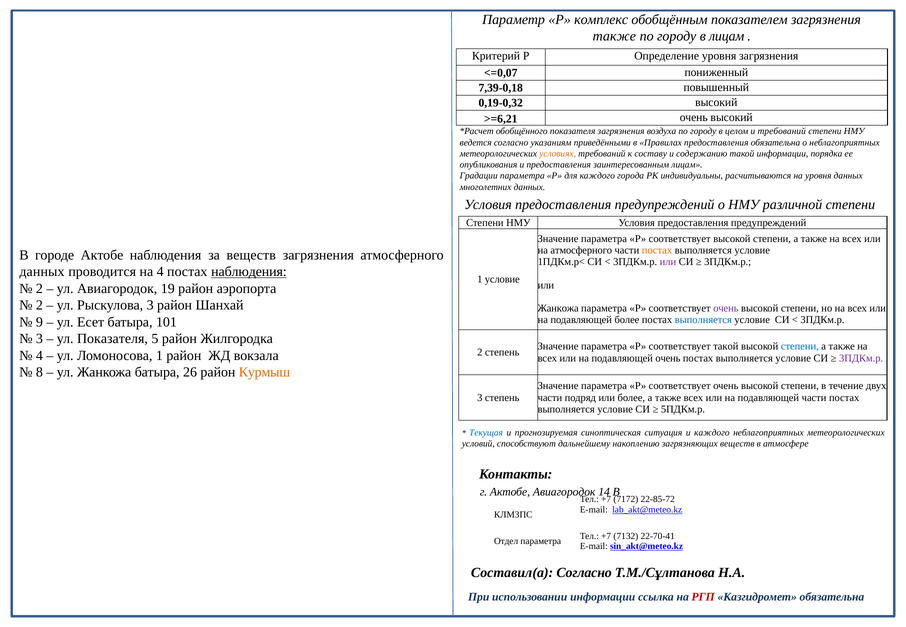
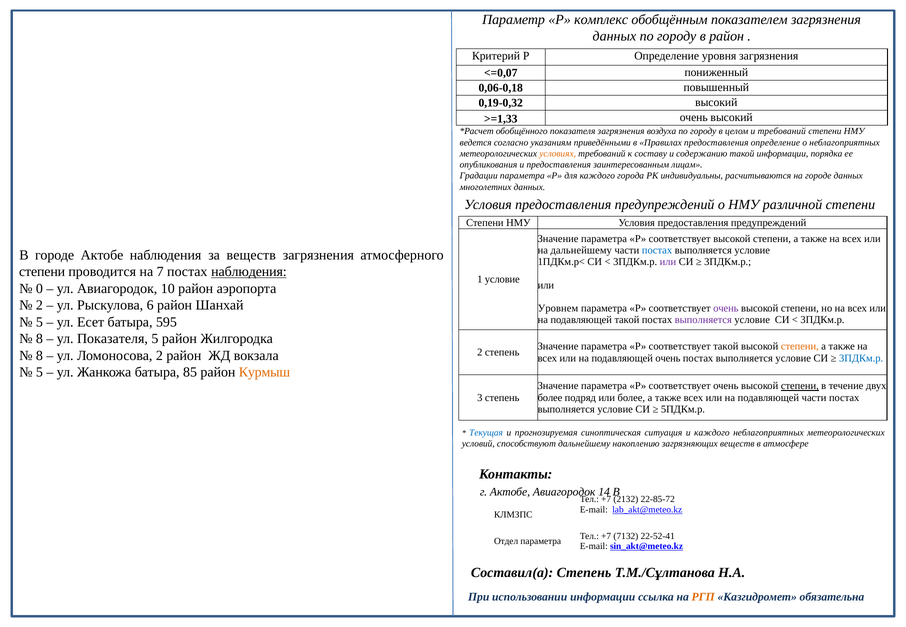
также at (614, 36): также -> данных
в лицам: лицам -> район
7,39-0,18: 7,39-0,18 -> 0,06-0,18
>=6,21: >=6,21 -> >=1,33
предоставления обязательна: обязательна -> определение
на уровня: уровня -> городе
на атмосферного: атмосферного -> дальнейшему
постах at (657, 250) colour: orange -> blue
данных at (42, 272): данных -> степени
на 4: 4 -> 7
2 at (39, 289): 2 -> 0
19: 19 -> 10
Рыскулова 3: 3 -> 6
Жанкожа at (558, 308): Жанкожа -> Уровнем
подавляющей более: более -> такой
выполняется at (703, 320) colour: blue -> purple
9 at (39, 322): 9 -> 5
101: 101 -> 595
3 at (39, 339): 3 -> 8
степени at (800, 347) colour: blue -> orange
4 at (39, 356): 4 -> 8
Ломоносова 1: 1 -> 2
3ПДКм.р at (861, 358) colour: purple -> blue
8 at (39, 372): 8 -> 5
26: 26 -> 85
степени at (800, 386) underline: none -> present
части at (550, 398): части -> более
7172: 7172 -> 2132
22-70-41: 22-70-41 -> 22-52-41
Составил(а Согласно: Согласно -> Степень
РГП colour: red -> orange
